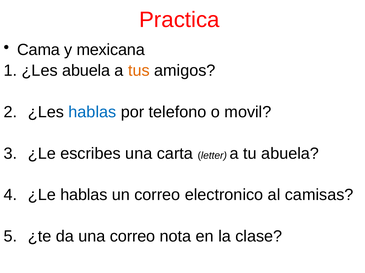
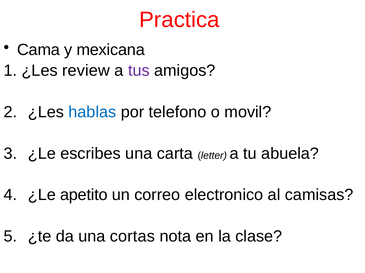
¿Les abuela: abuela -> review
tus colour: orange -> purple
¿Le hablas: hablas -> apetito
una correo: correo -> cortas
